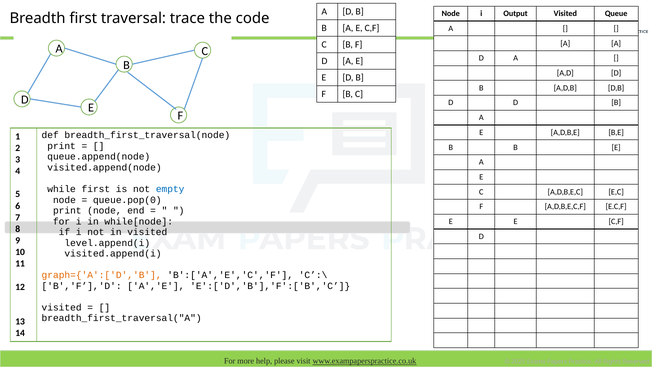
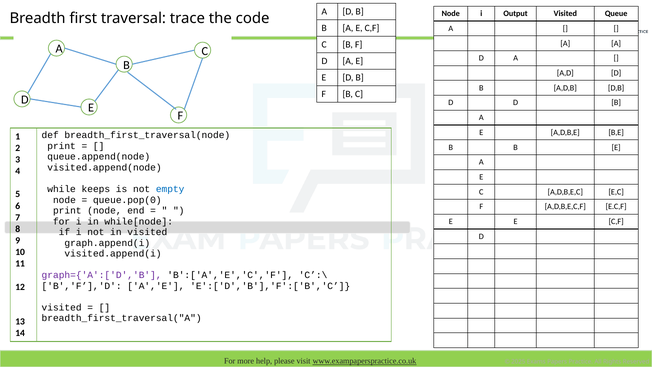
while first: first -> keeps
level.append(i: level.append(i -> graph.append(i
graph={'A':['D','B colour: orange -> purple
